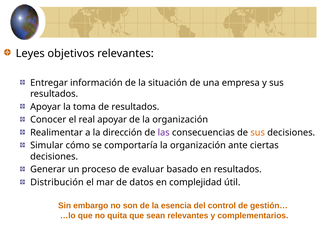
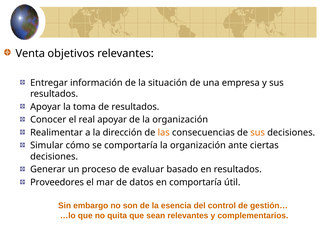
Leyes: Leyes -> Venta
las colour: purple -> orange
Distribución: Distribución -> Proveedores
en complejidad: complejidad -> comportaría
